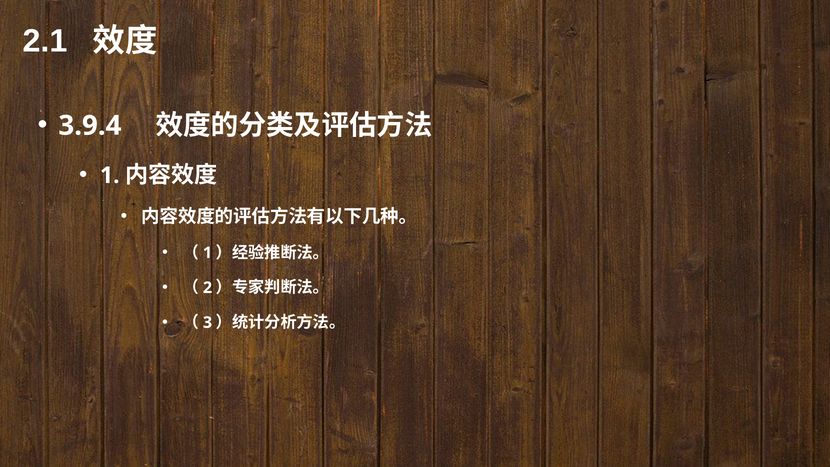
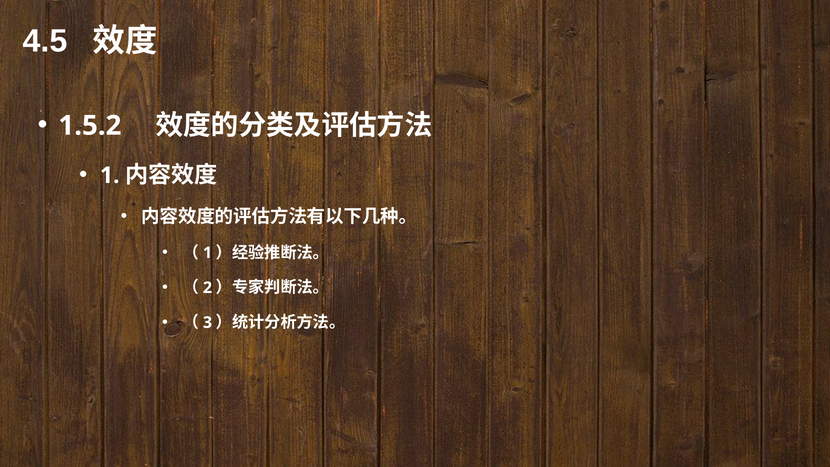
2.1: 2.1 -> 4.5
3.9.4: 3.9.4 -> 1.5.2
